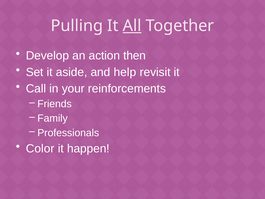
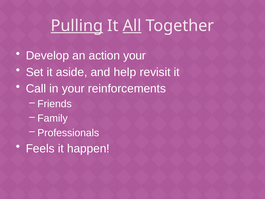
Pulling underline: none -> present
action then: then -> your
Color: Color -> Feels
